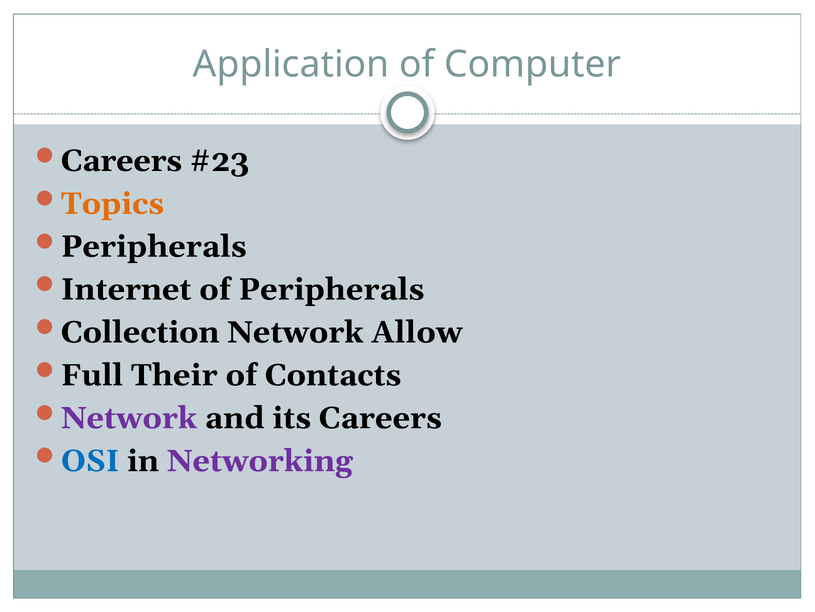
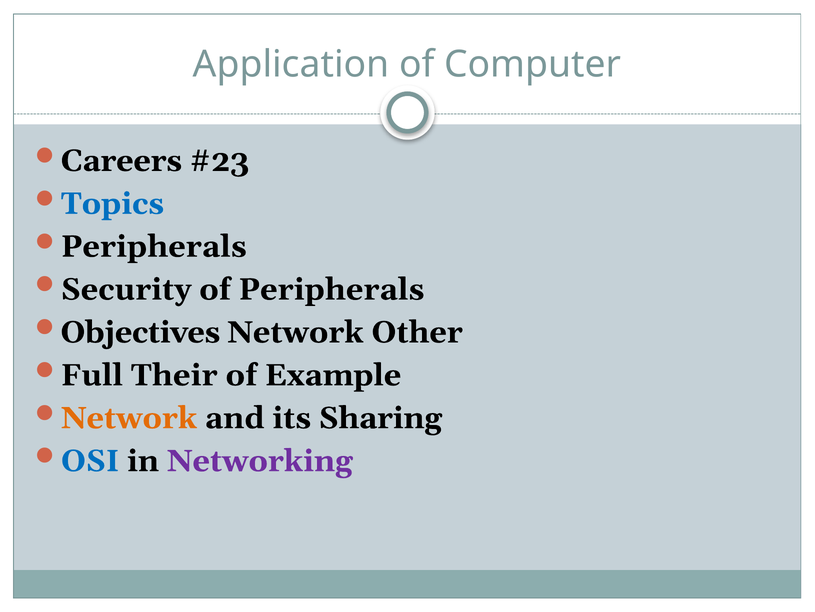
Topics colour: orange -> blue
Internet: Internet -> Security
Collection: Collection -> Objectives
Allow: Allow -> Other
Contacts: Contacts -> Example
Network at (129, 418) colour: purple -> orange
its Careers: Careers -> Sharing
